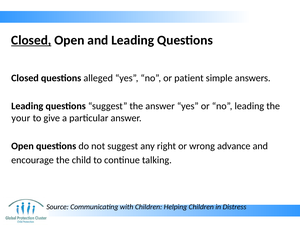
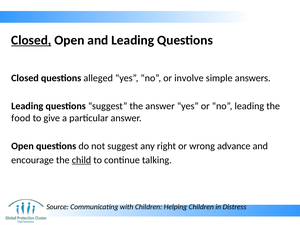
patient: patient -> involve
your: your -> food
child underline: none -> present
